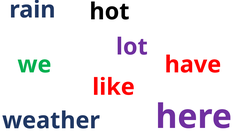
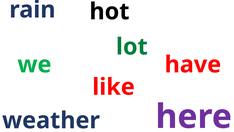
lot colour: purple -> green
